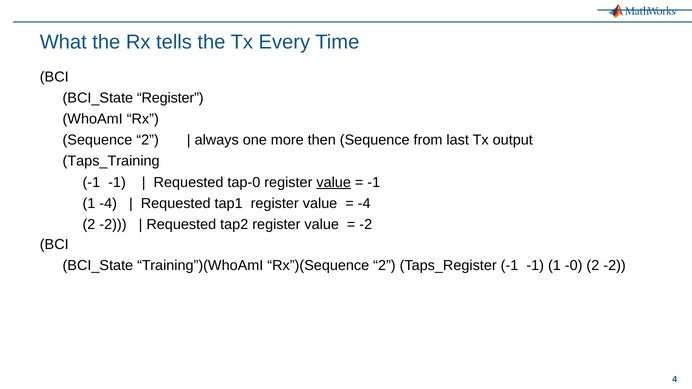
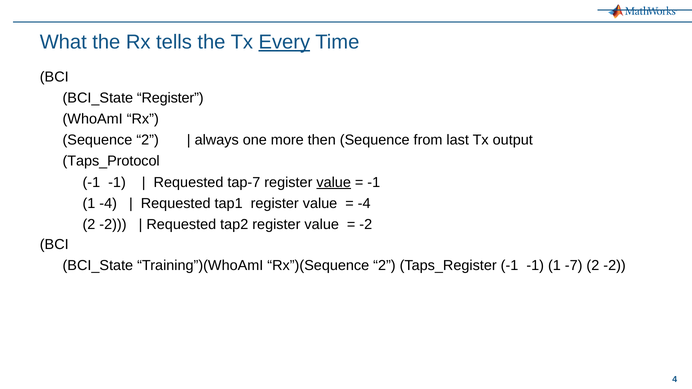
Every underline: none -> present
Taps_Training: Taps_Training -> Taps_Protocol
tap-0: tap-0 -> tap-7
-0: -0 -> -7
